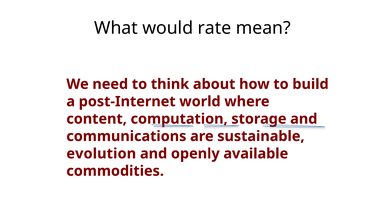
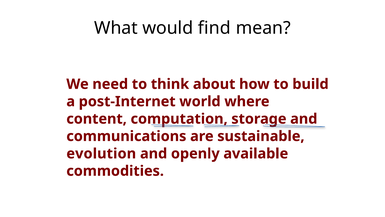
rate: rate -> find
